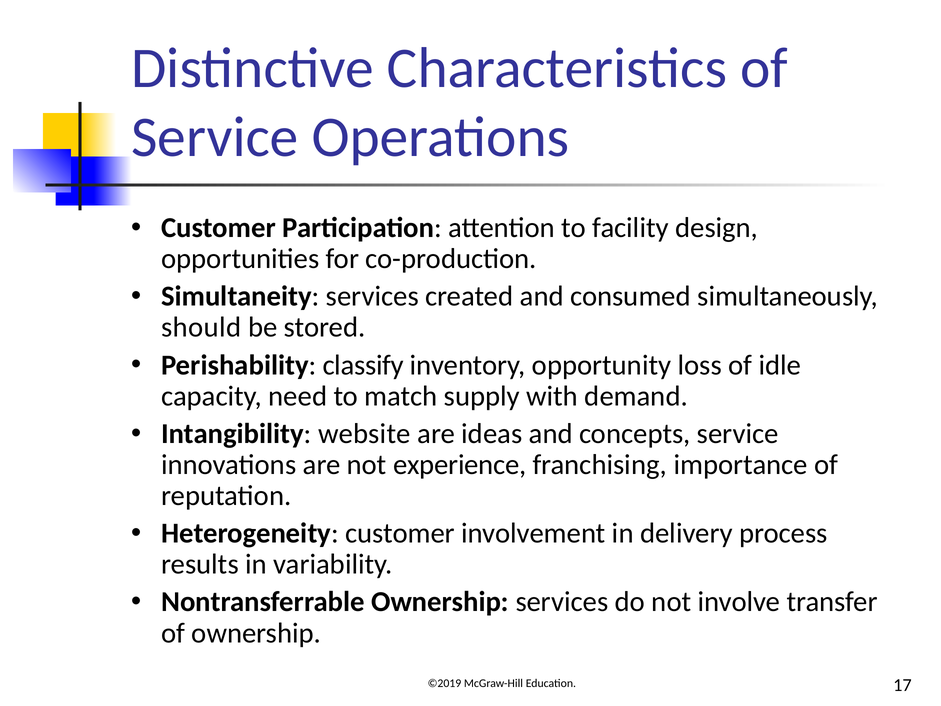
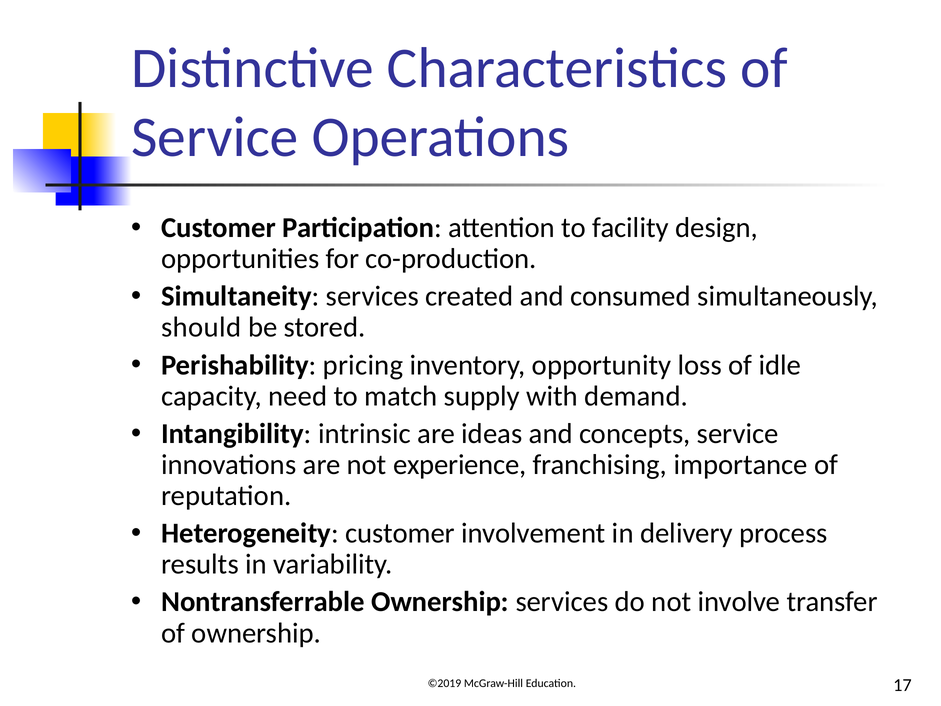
classify: classify -> pricing
website: website -> intrinsic
